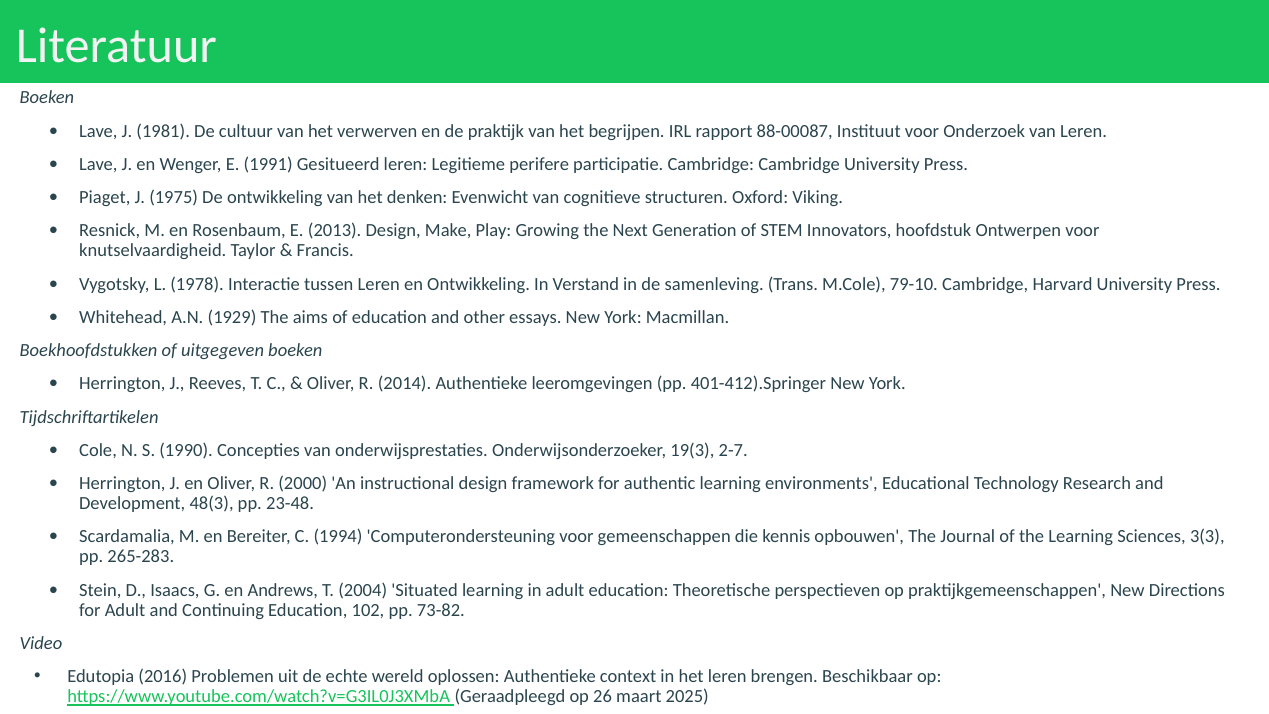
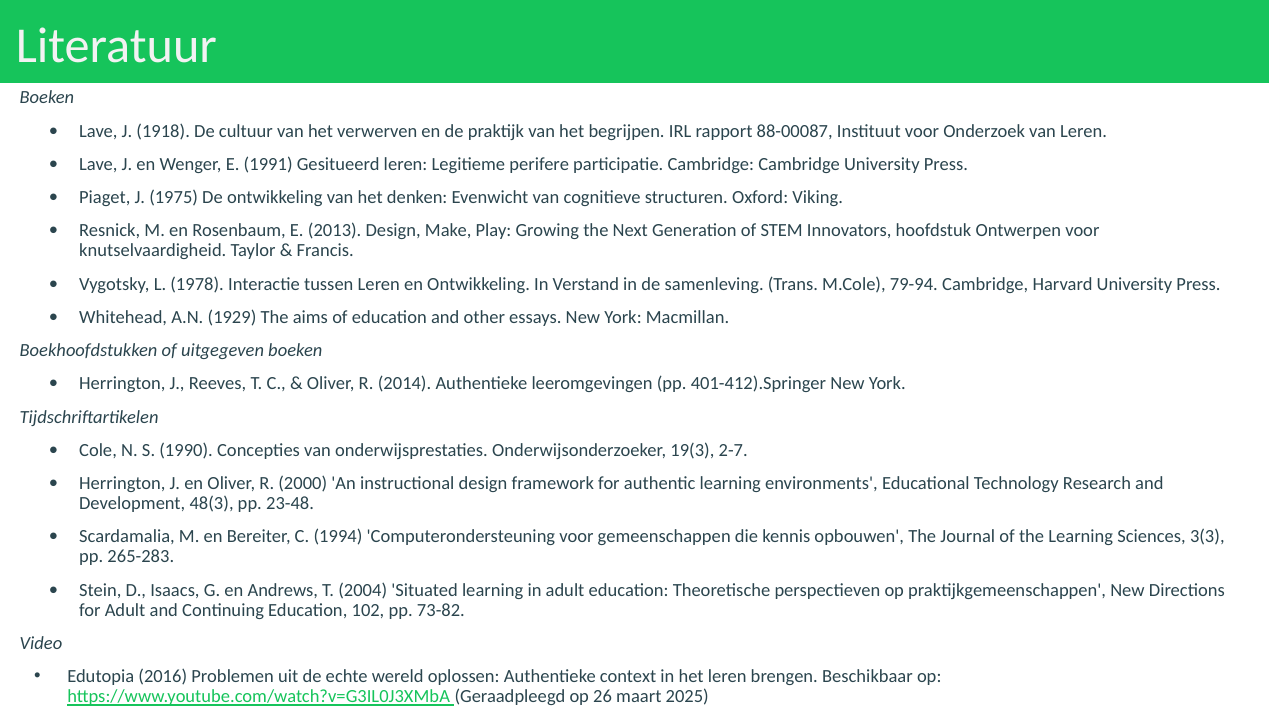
1981: 1981 -> 1918
79-10: 79-10 -> 79-94
